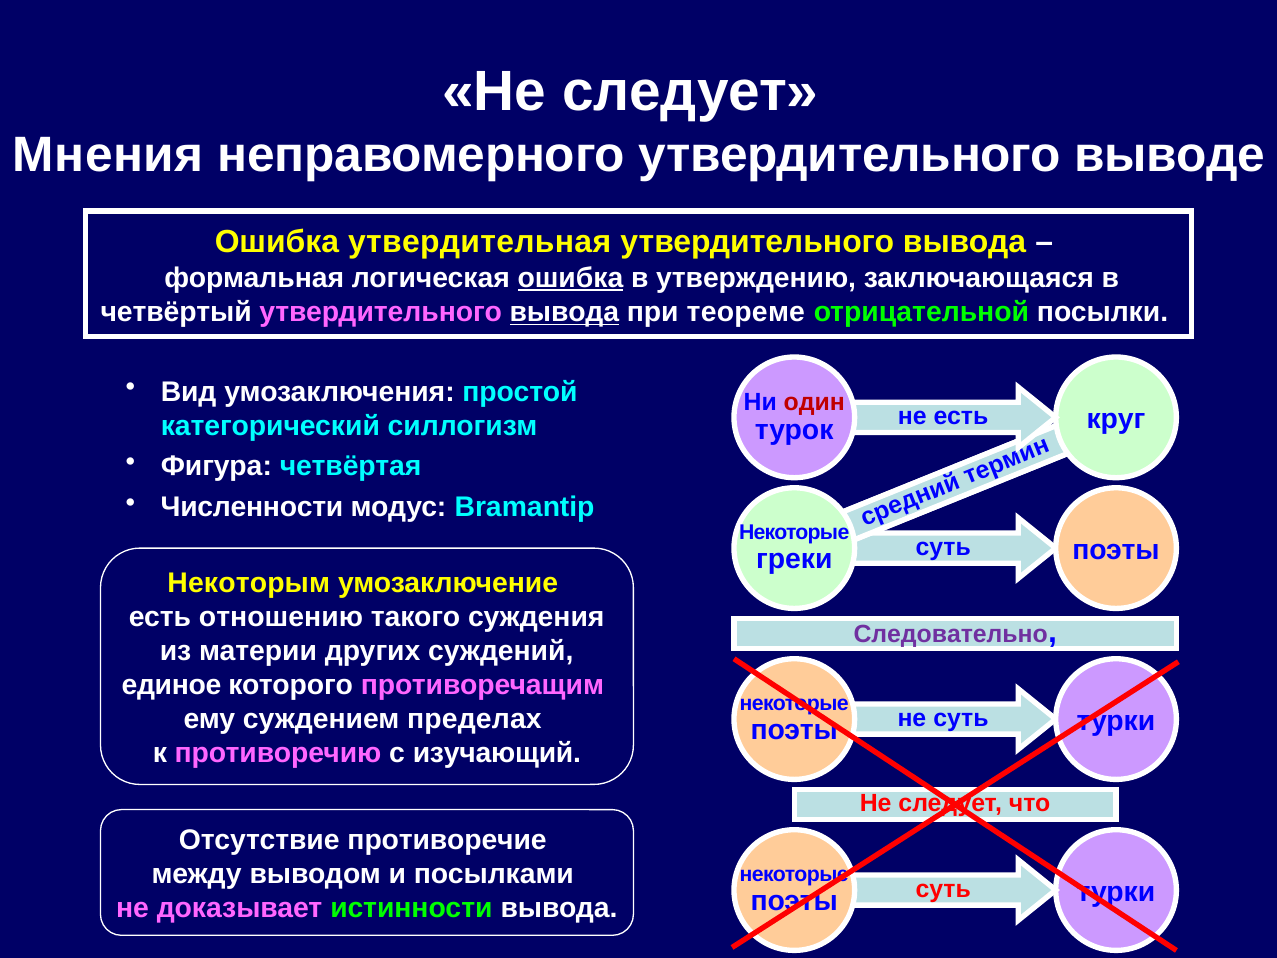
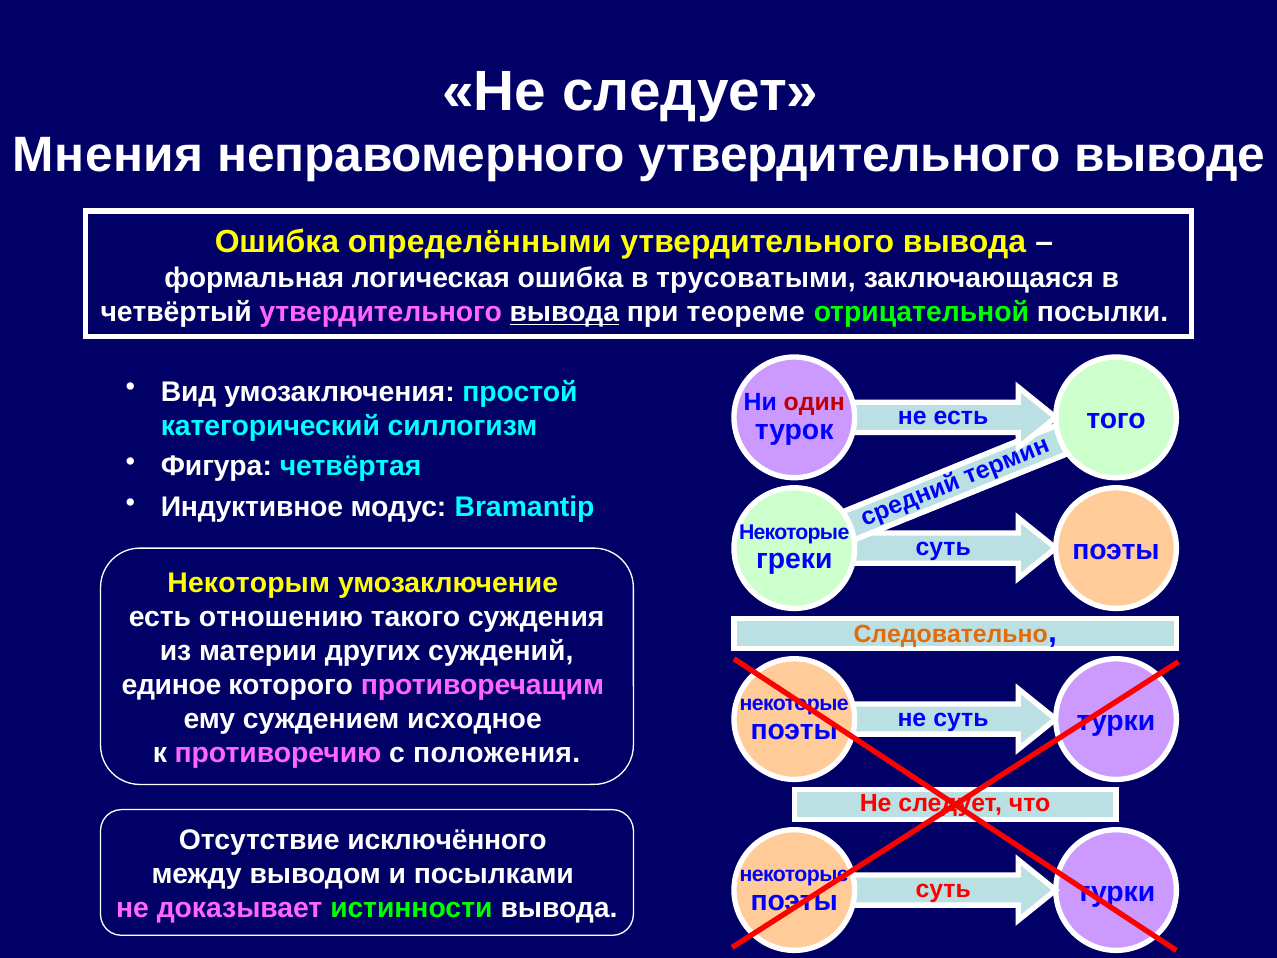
утвердительная: утвердительная -> определёнными
ошибка at (570, 278) underline: present -> none
утверждению: утверждению -> трусоватыми
круг: круг -> того
Численности: Численности -> Индуктивное
Следовательно colour: purple -> orange
пределах: пределах -> исходное
изучающий: изучающий -> положения
противоречие: противоречие -> исключённого
